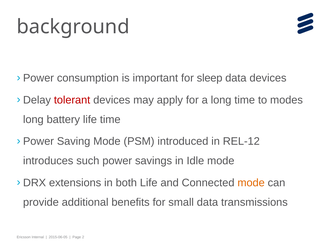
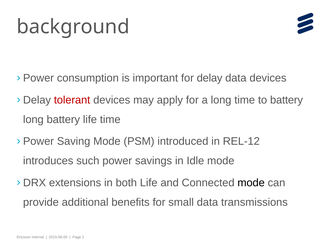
sleep: sleep -> delay
to modes: modes -> battery
mode at (251, 183) colour: orange -> black
